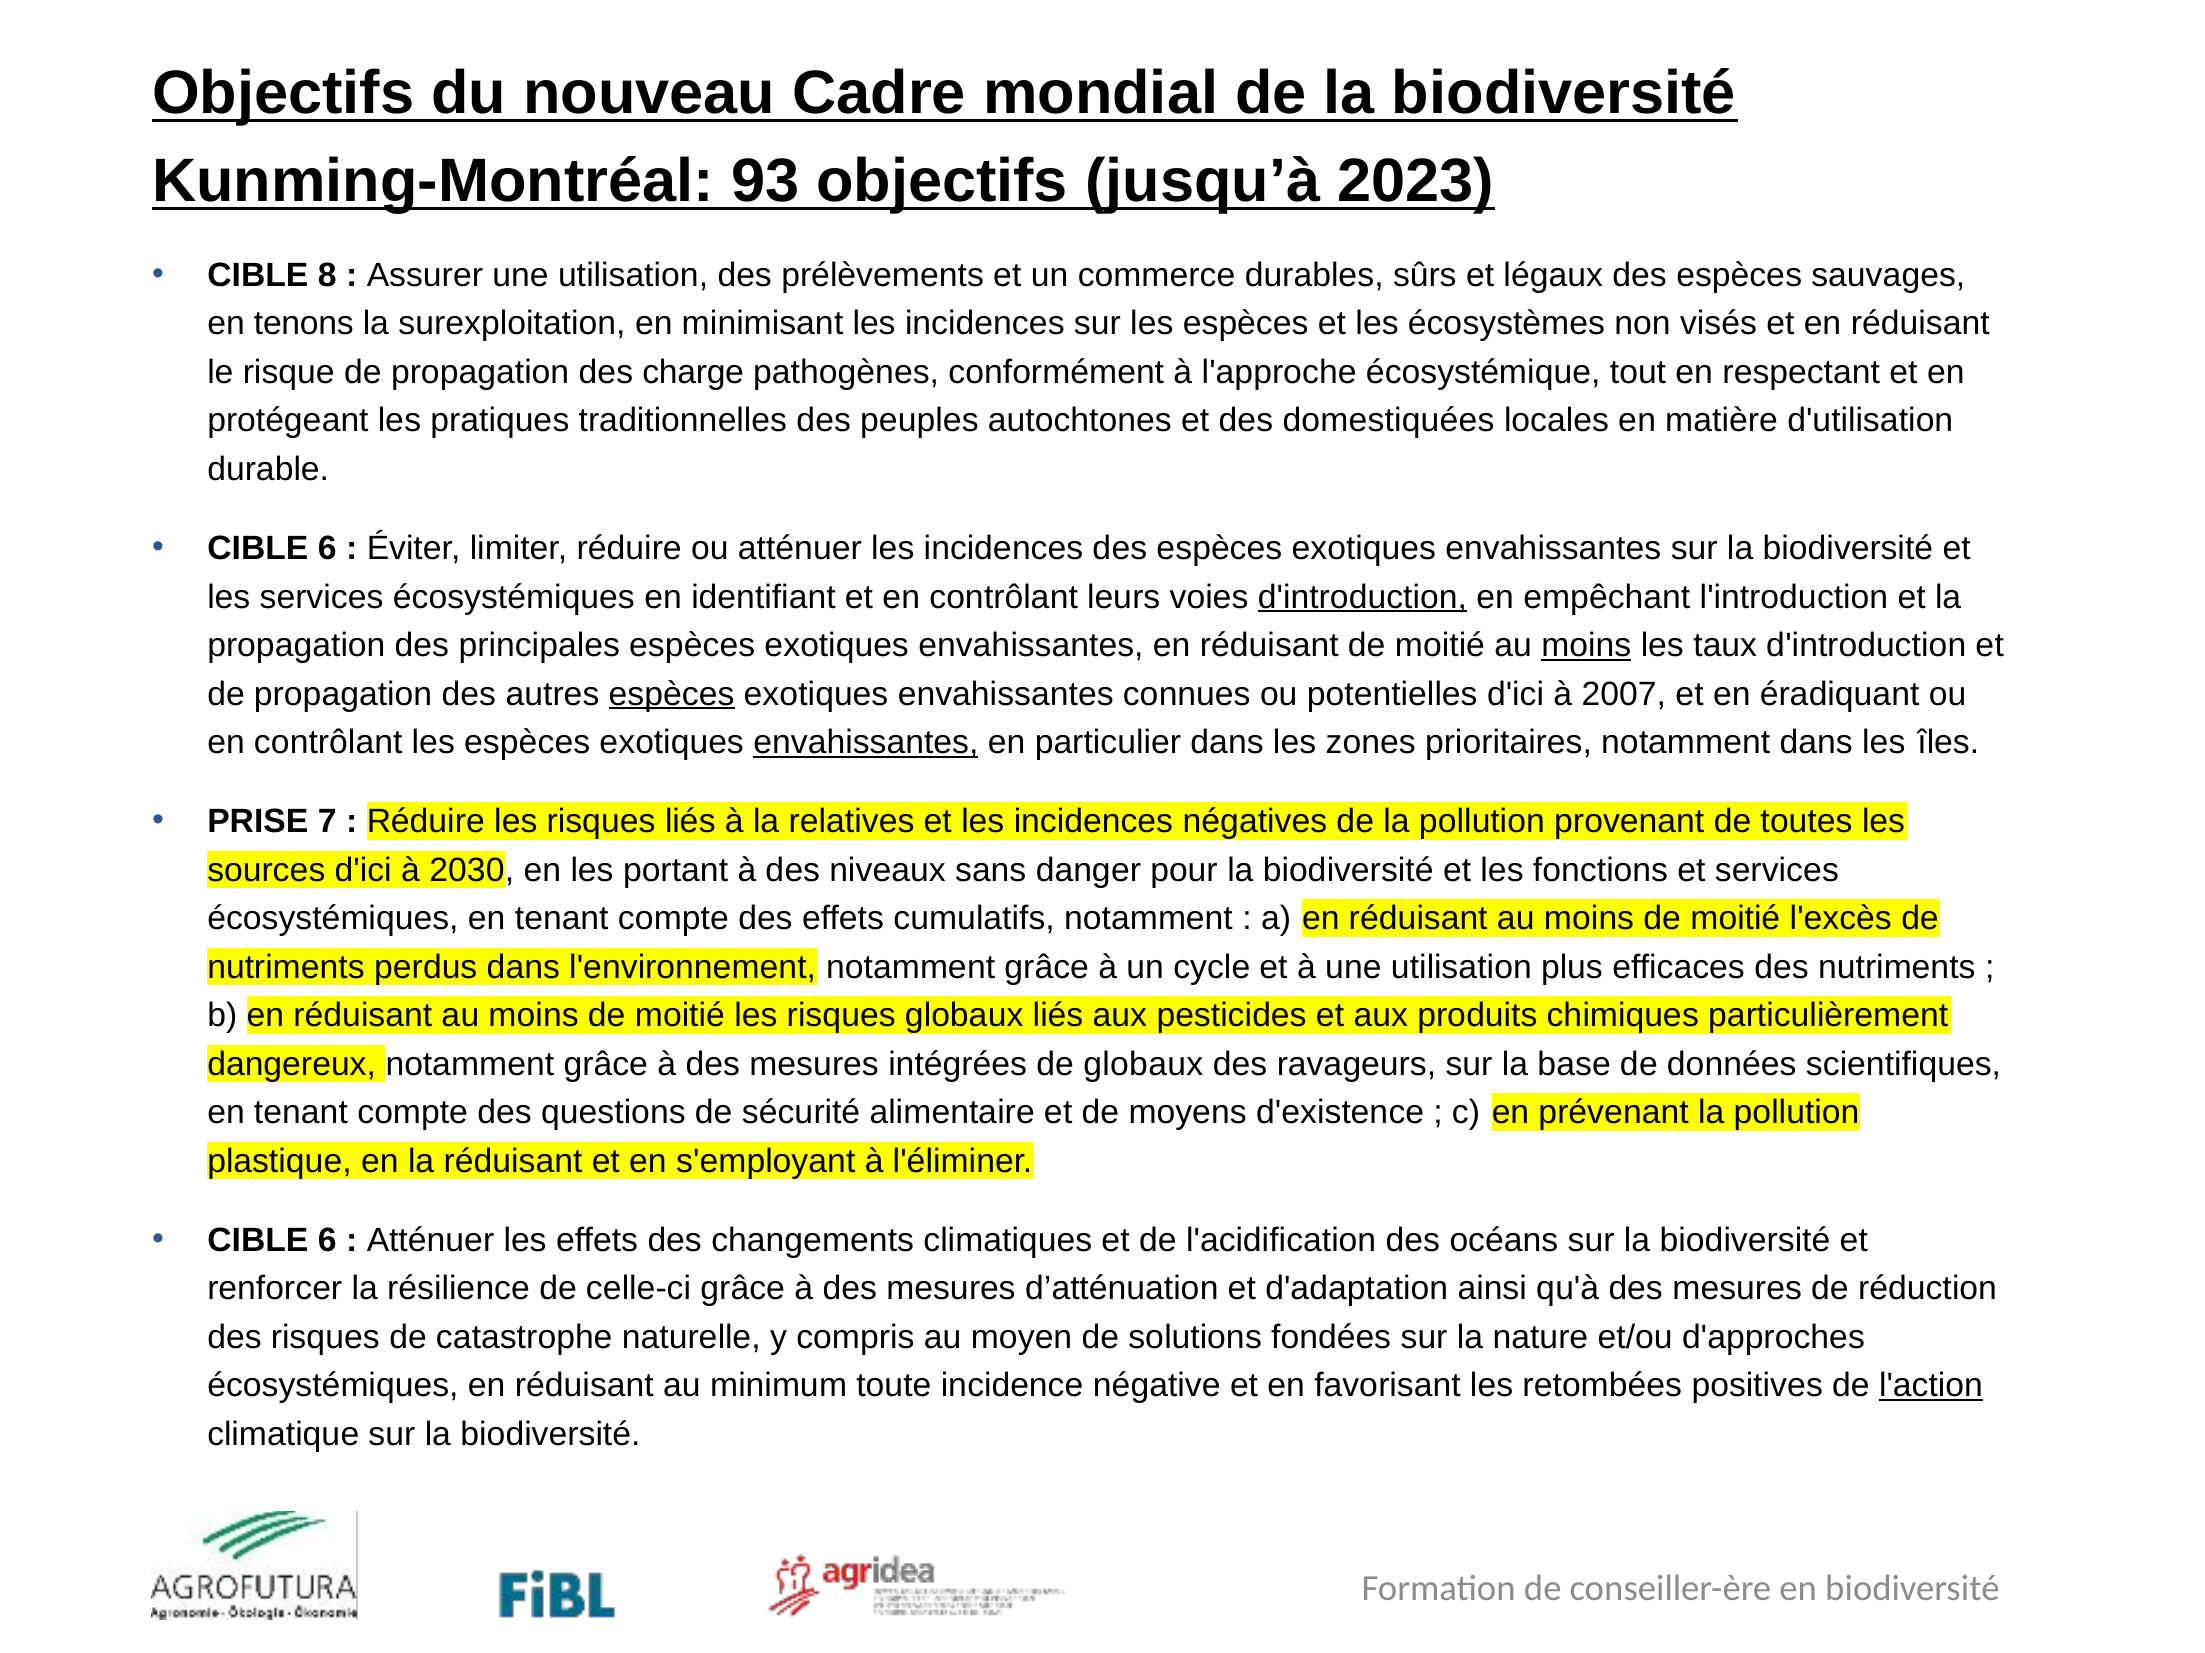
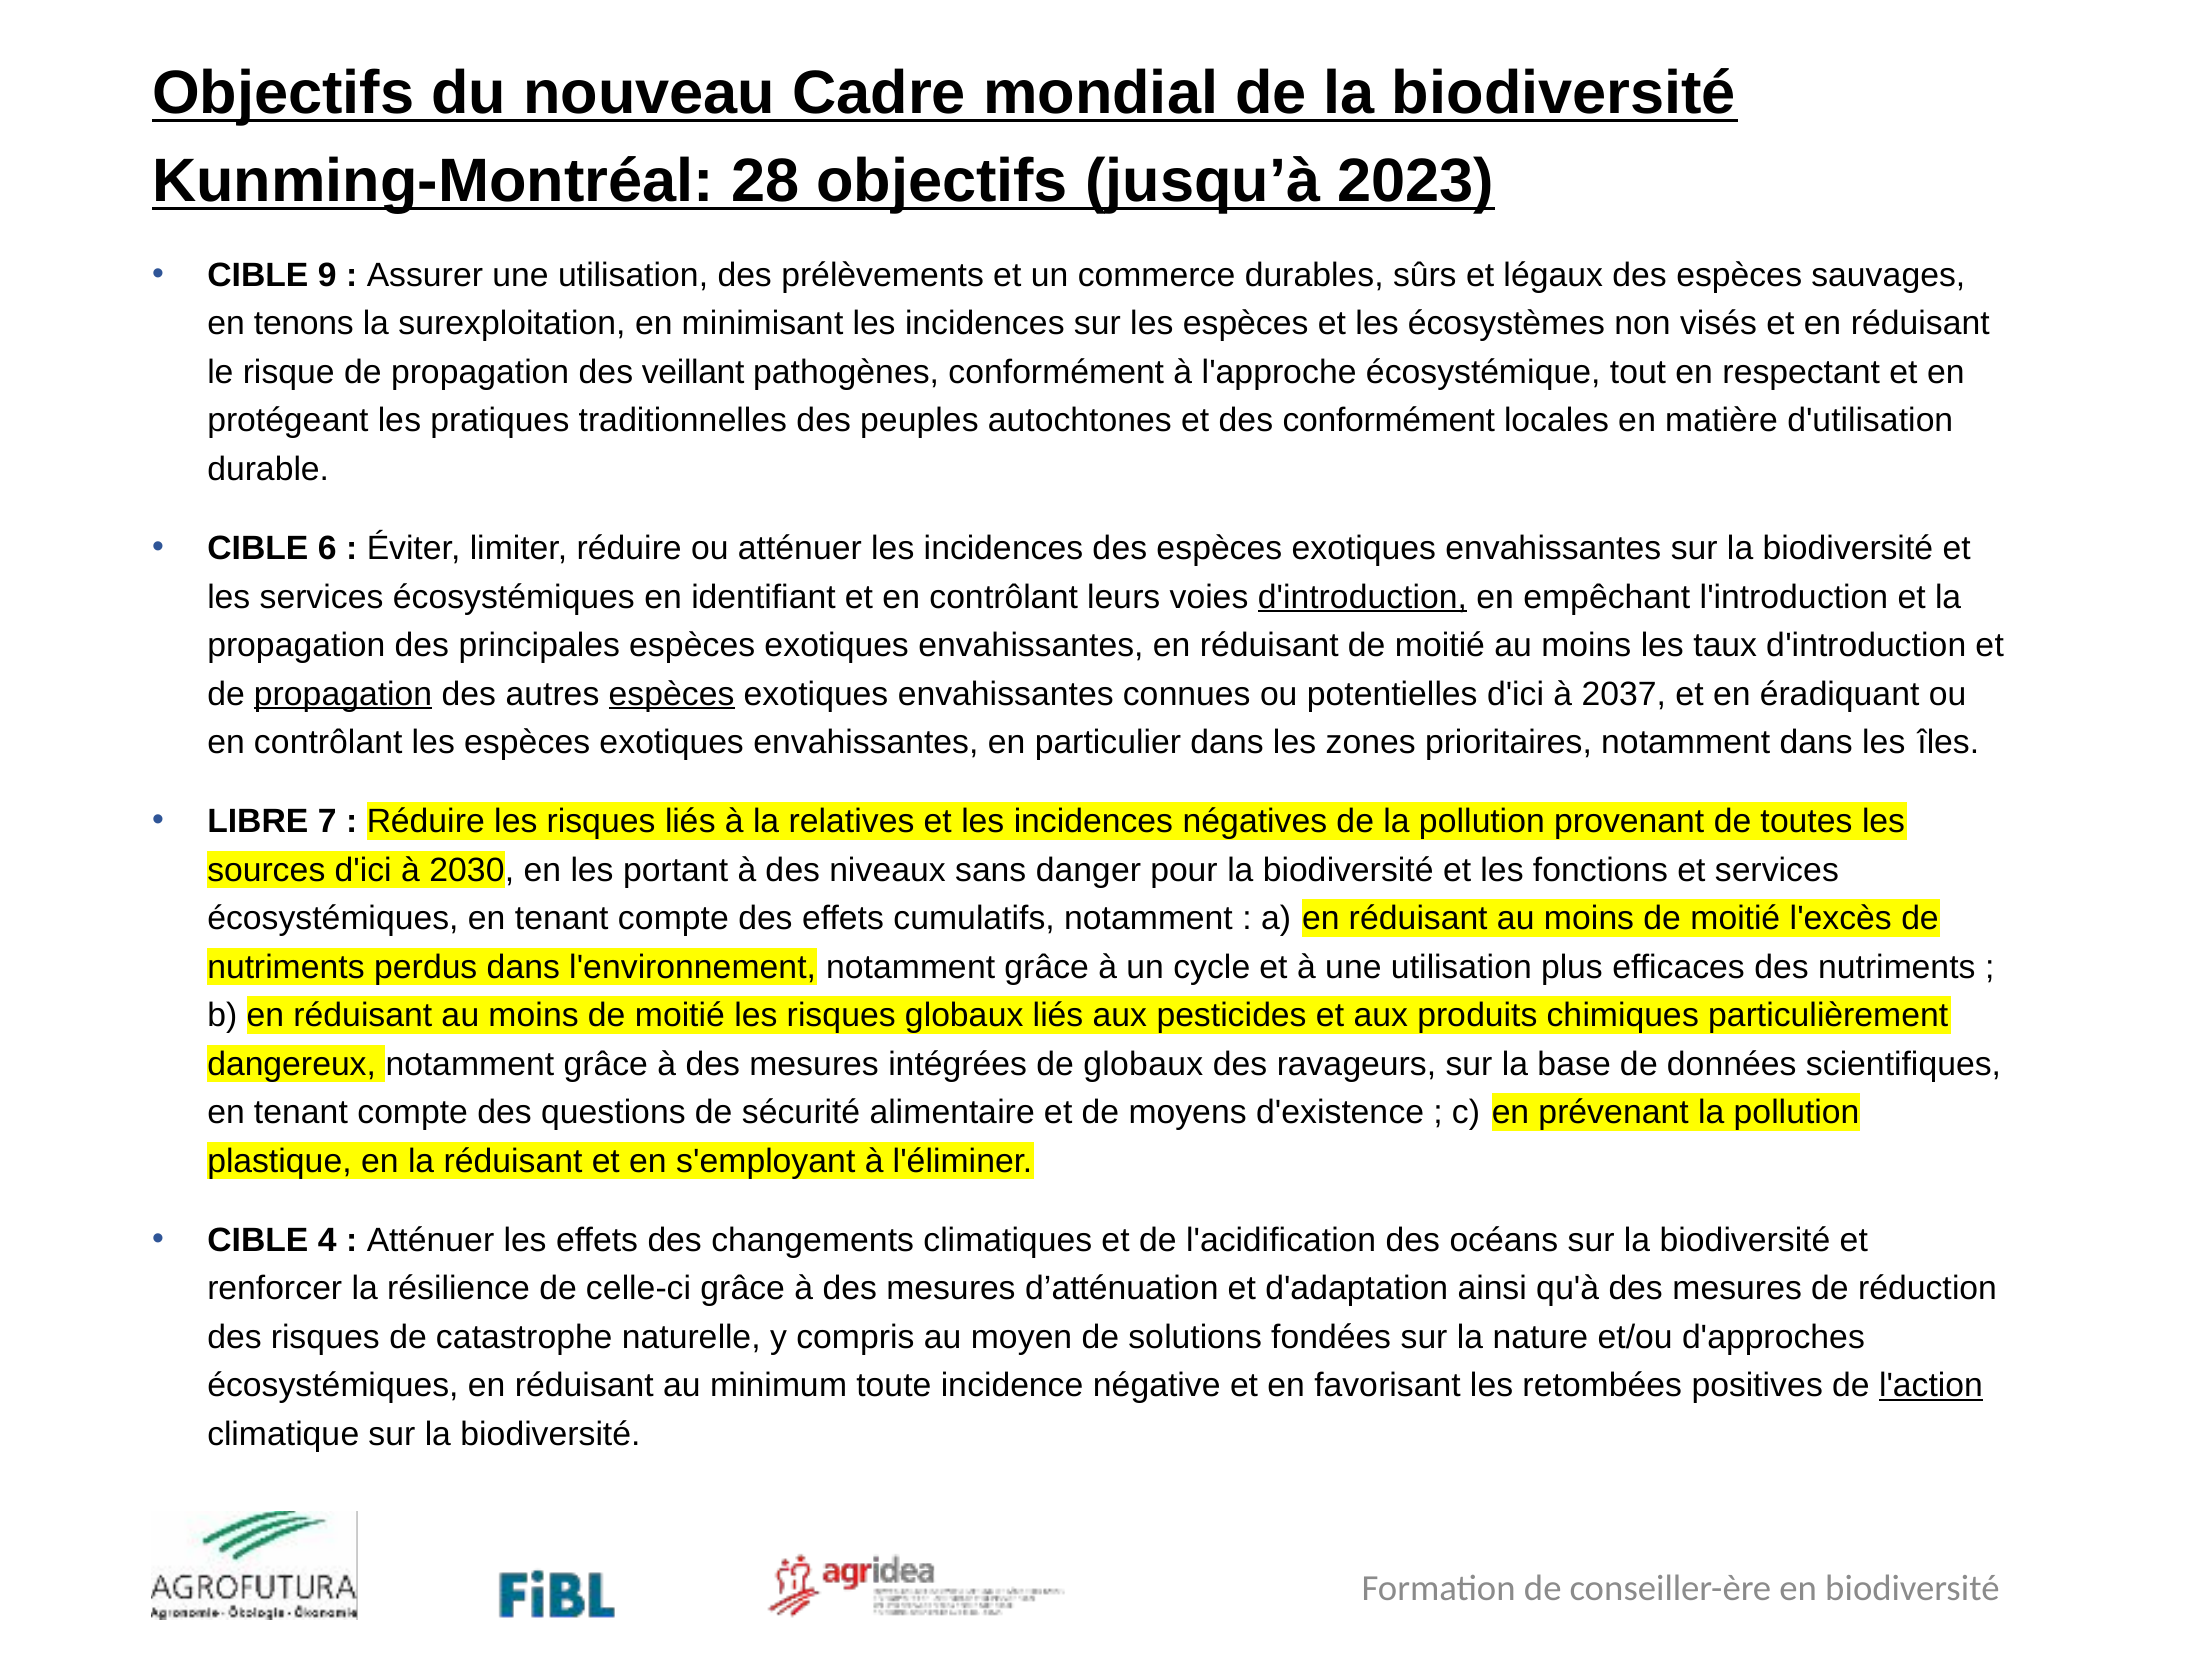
93: 93 -> 28
8: 8 -> 9
charge: charge -> veillant
des domestiquées: domestiquées -> conformément
moins at (1586, 646) underline: present -> none
propagation at (343, 694) underline: none -> present
2007: 2007 -> 2037
envahissantes at (866, 743) underline: present -> none
PRISE: PRISE -> LIBRE
6 at (327, 1241): 6 -> 4
